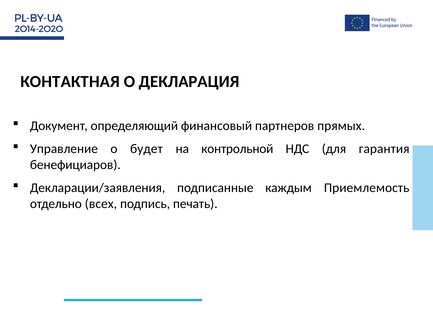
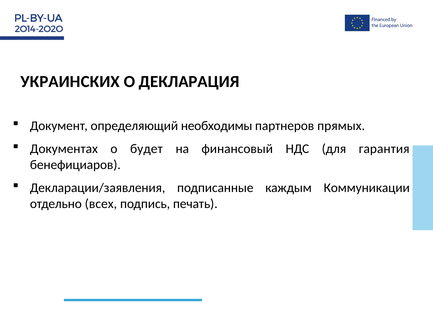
КОНТАКТНАЯ: КОНТАКТНАЯ -> УКРАИНСКИХ
финансовый: финансовый -> необходимы
Управление: Управление -> Документах
контрольной: контрольной -> финансовый
Приемлемость: Приемлемость -> Коммуникации
